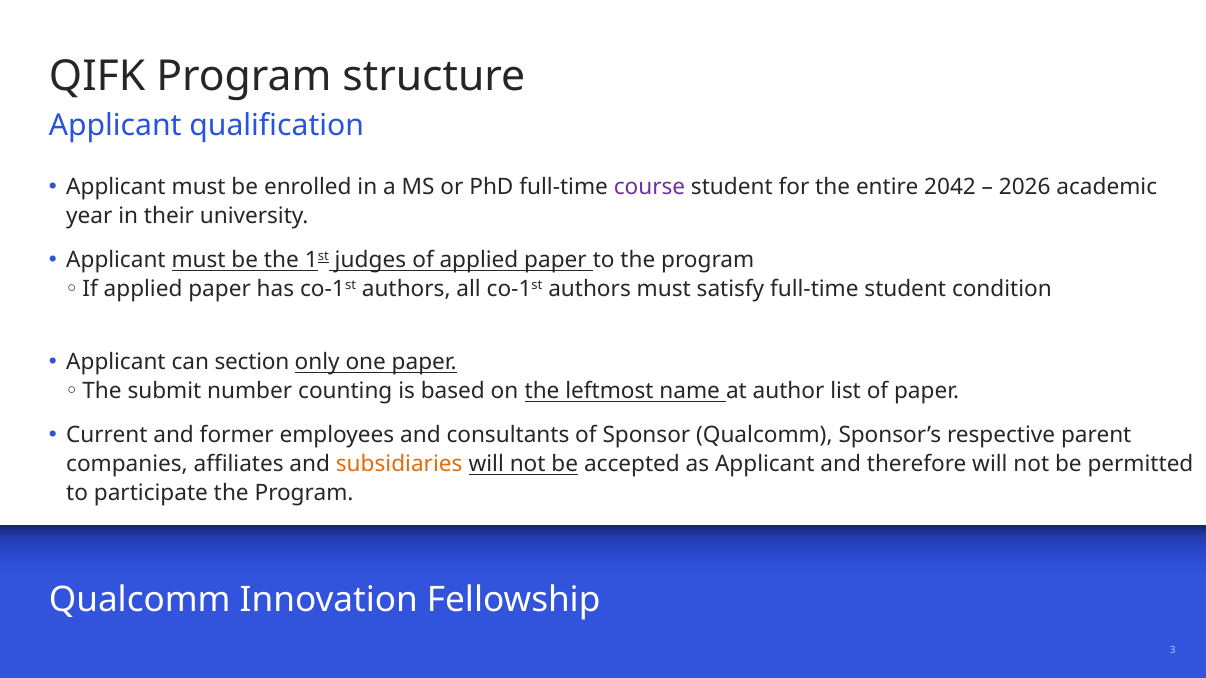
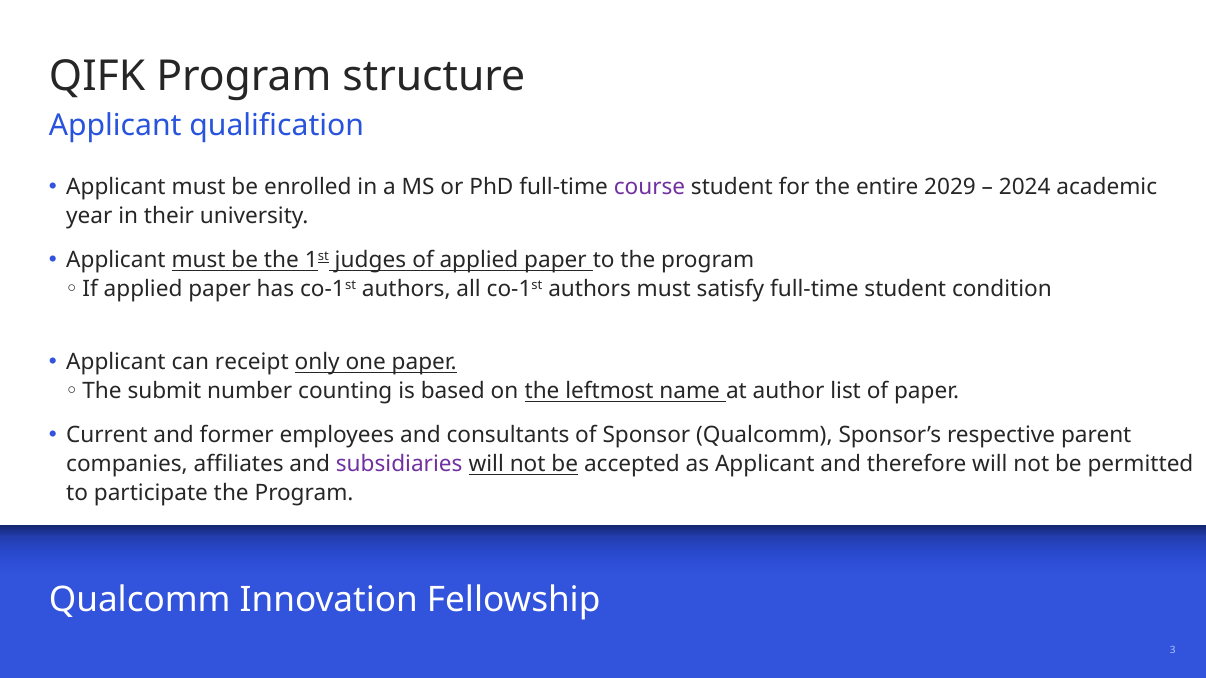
2042: 2042 -> 2029
2026: 2026 -> 2024
section: section -> receipt
subsidiaries colour: orange -> purple
